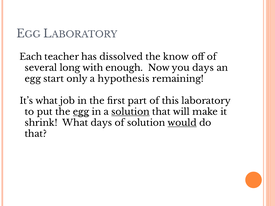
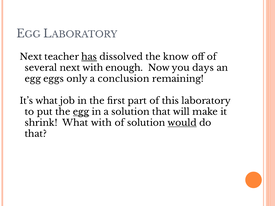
Each at (31, 57): Each -> Next
has underline: none -> present
several long: long -> next
start: start -> eggs
hypothesis: hypothesis -> conclusion
solution at (130, 112) underline: present -> none
What days: days -> with
